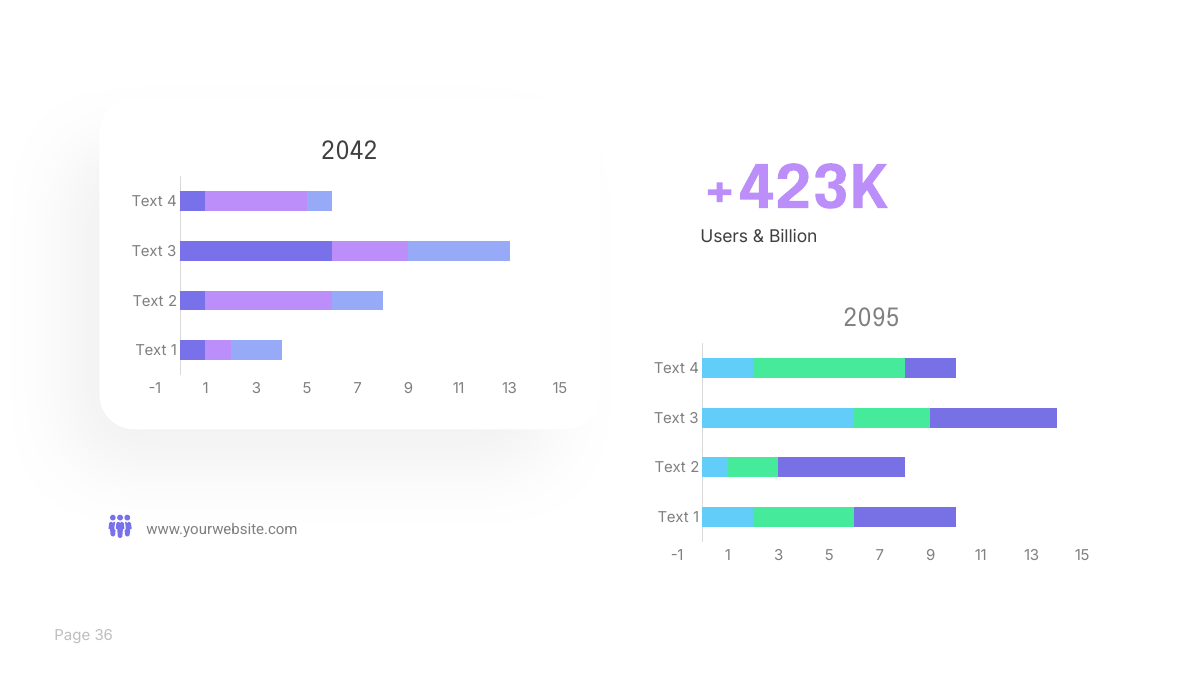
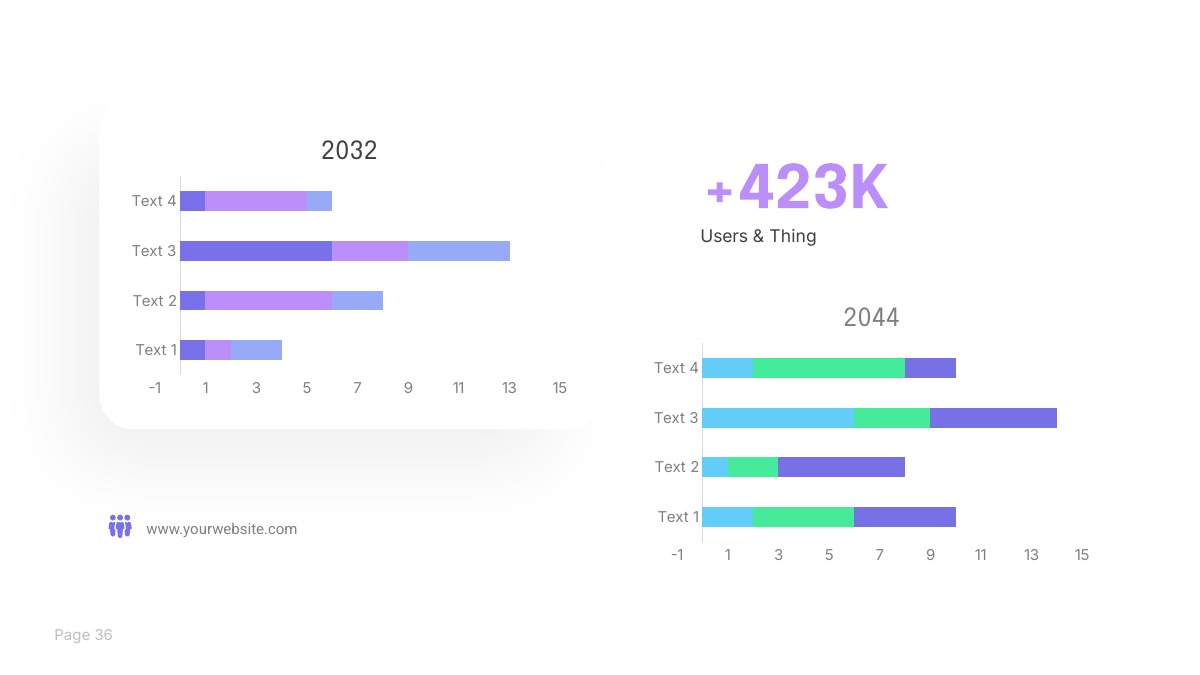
2042: 2042 -> 2032
Billion: Billion -> Thing
2095: 2095 -> 2044
